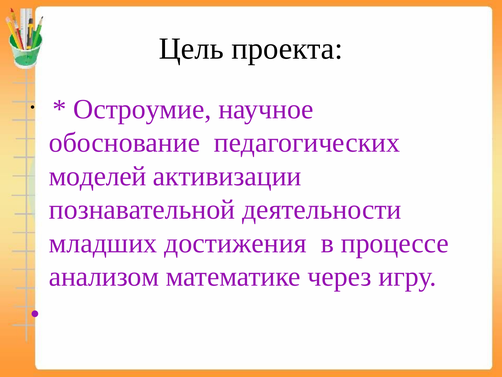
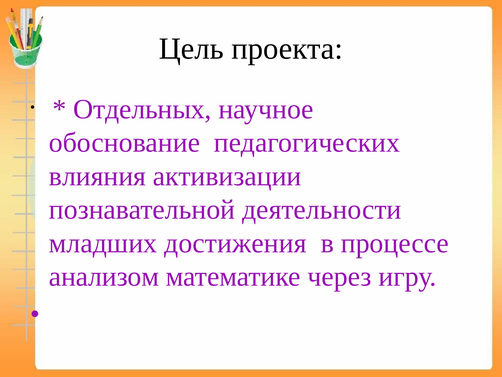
Остроумие: Остроумие -> Отдельных
моделей: моделей -> влияния
